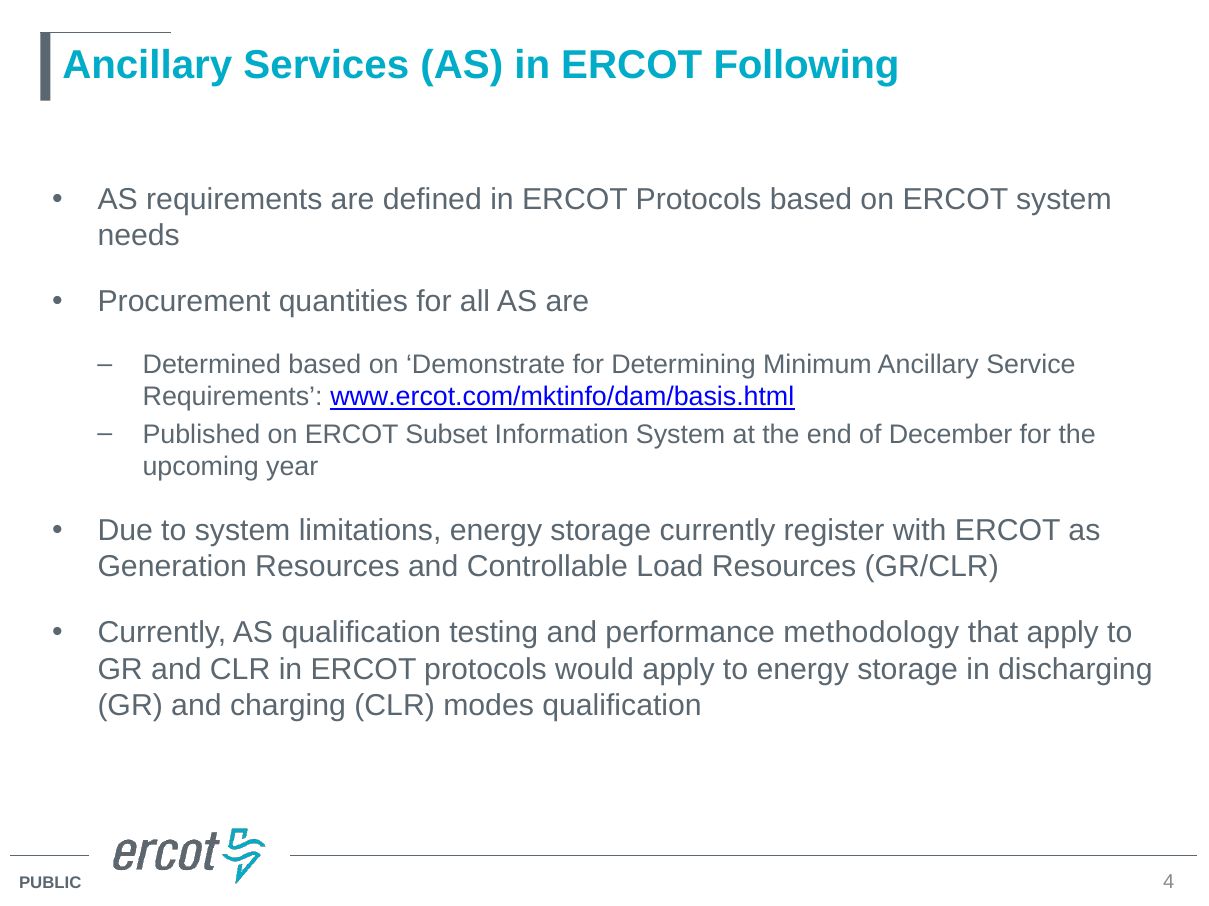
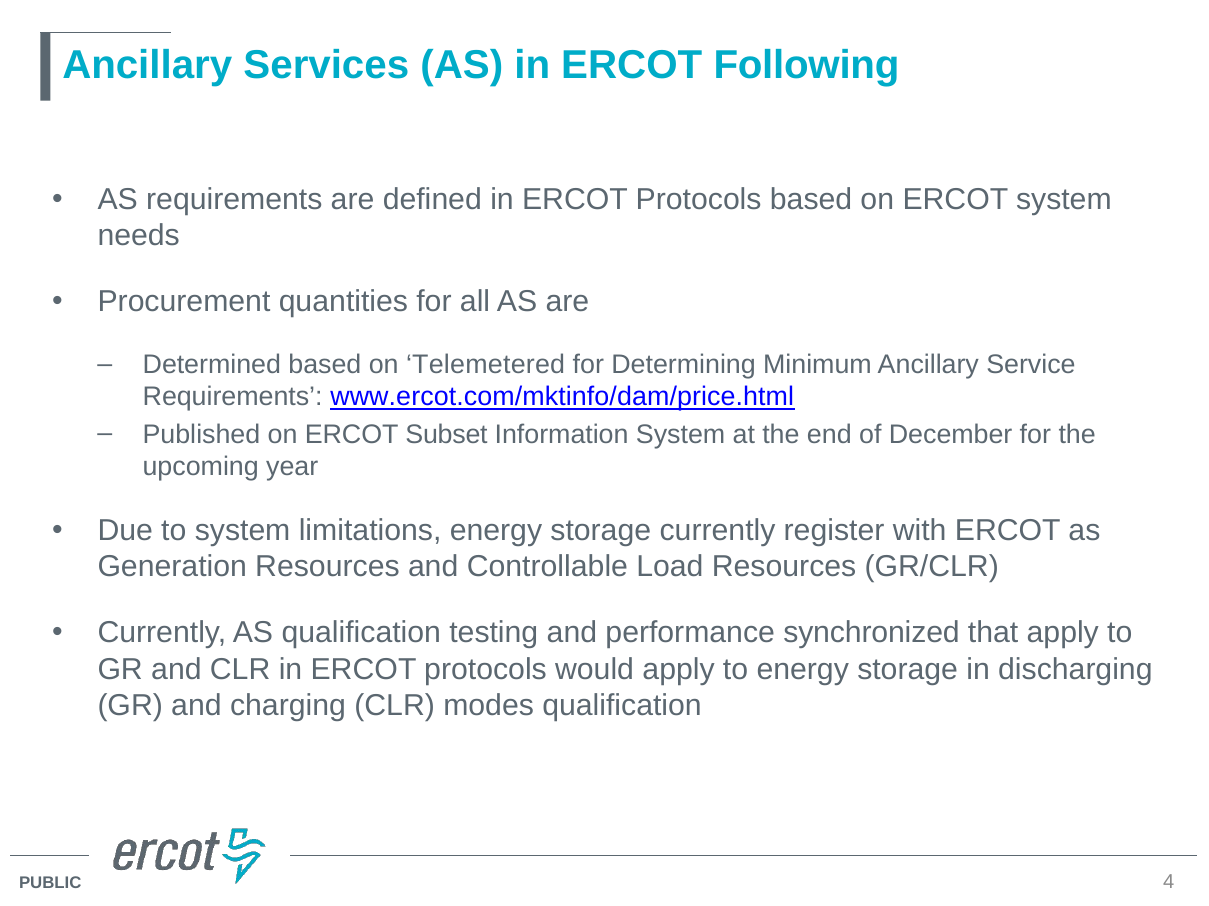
Demonstrate: Demonstrate -> Telemetered
www.ercot.com/mktinfo/dam/basis.html: www.ercot.com/mktinfo/dam/basis.html -> www.ercot.com/mktinfo/dam/price.html
methodology: methodology -> synchronized
